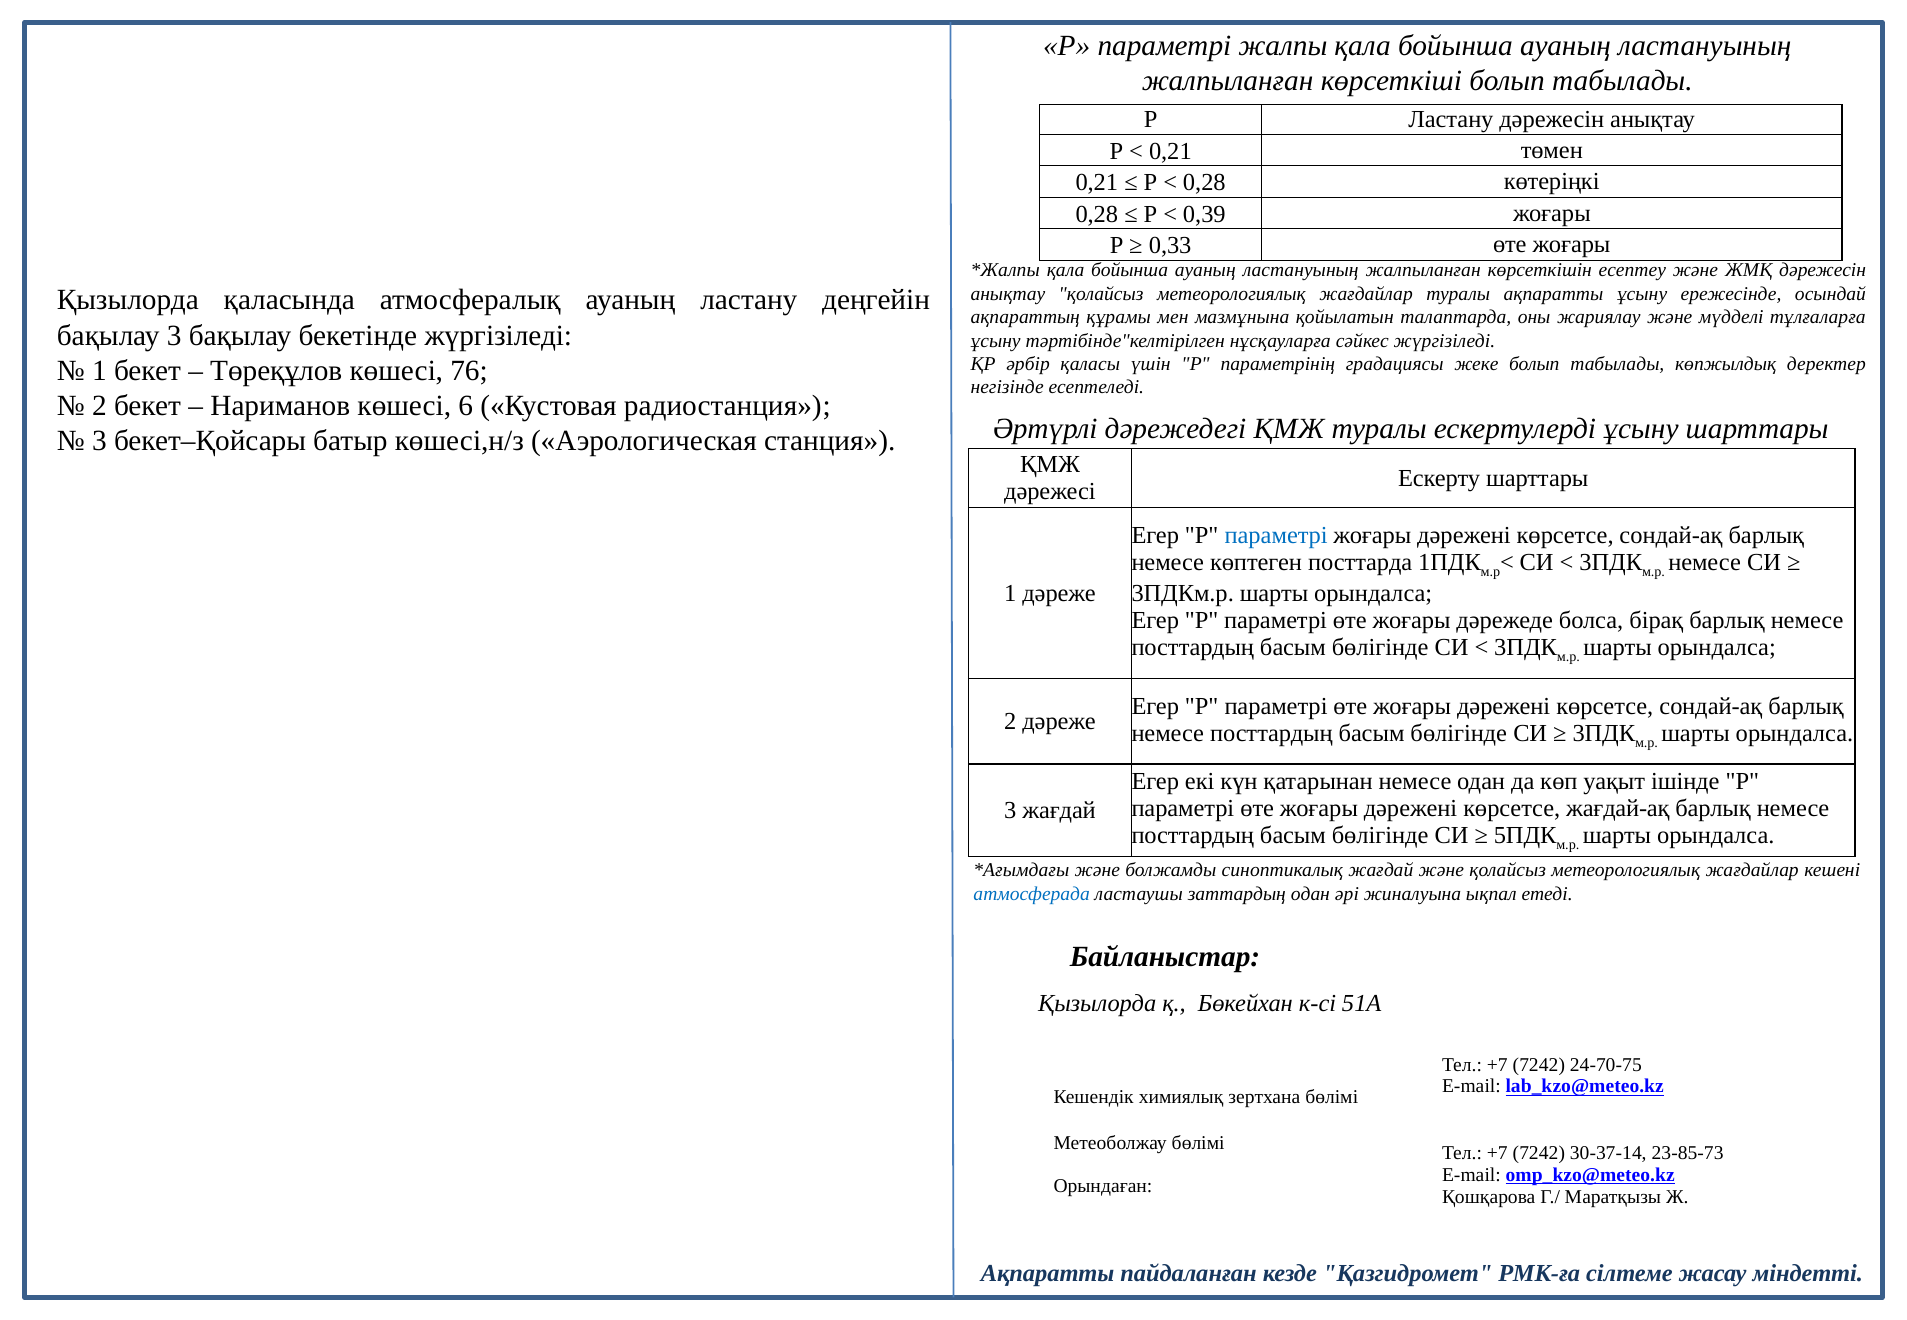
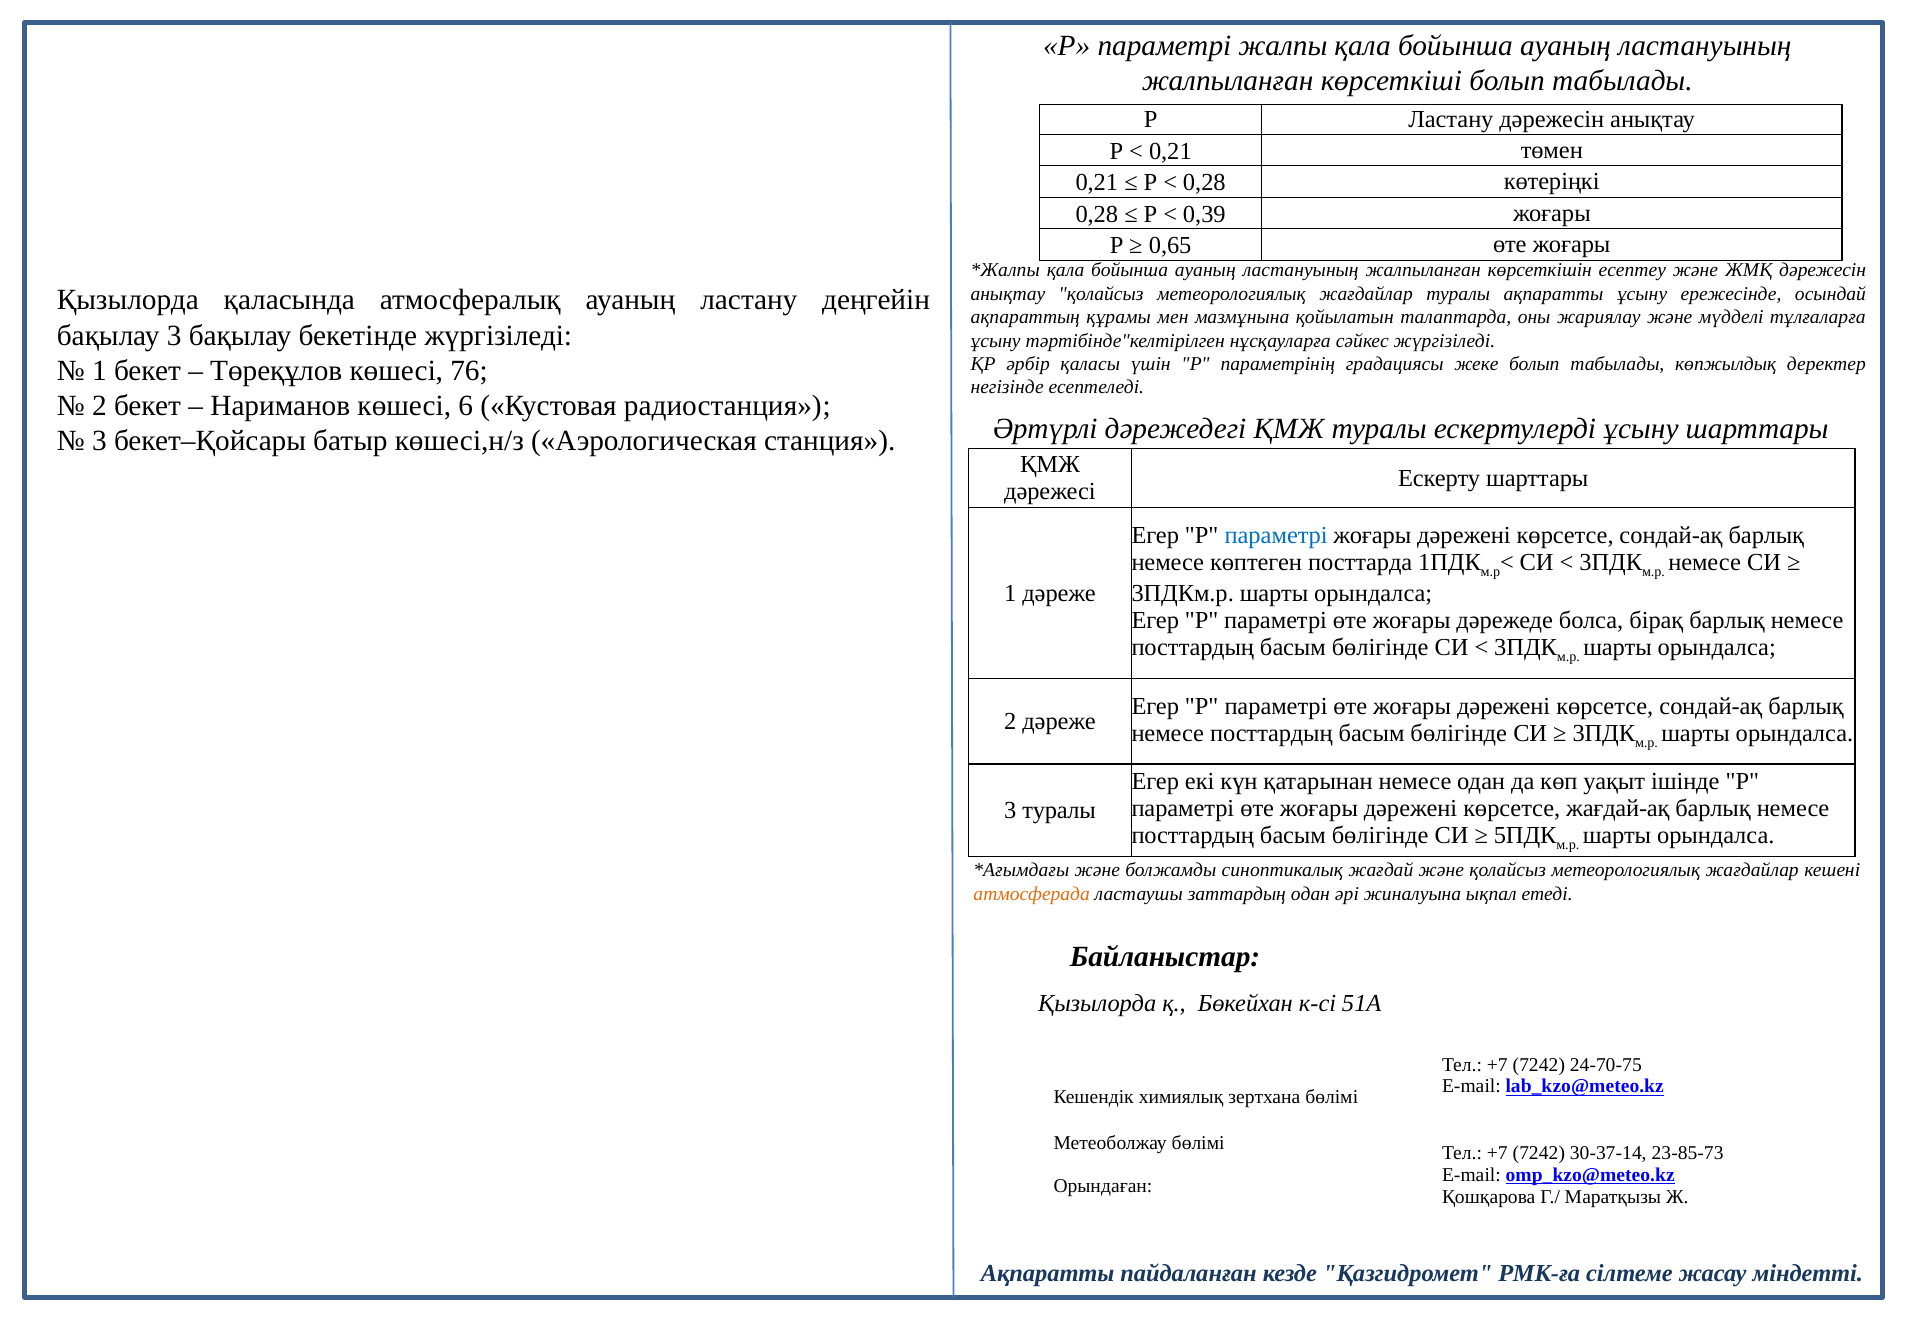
0,33: 0,33 -> 0,65
3 жағдай: жағдай -> туралы
атмосферада colour: blue -> orange
